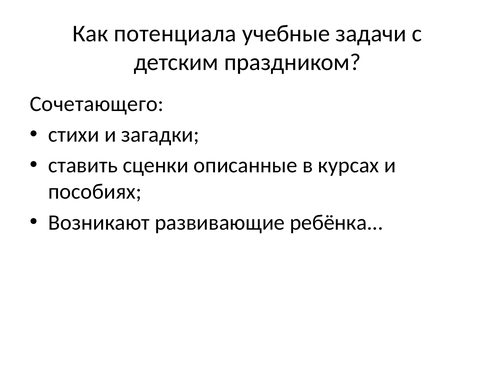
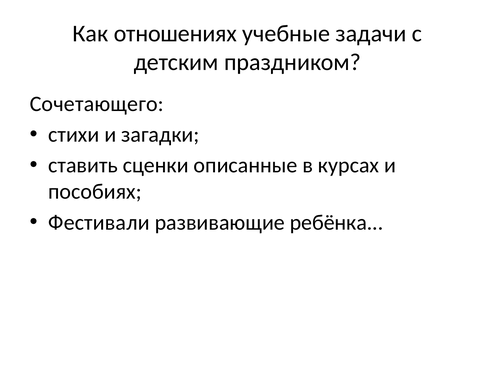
потенциала: потенциала -> отношениях
Возникают: Возникают -> Фестивали
